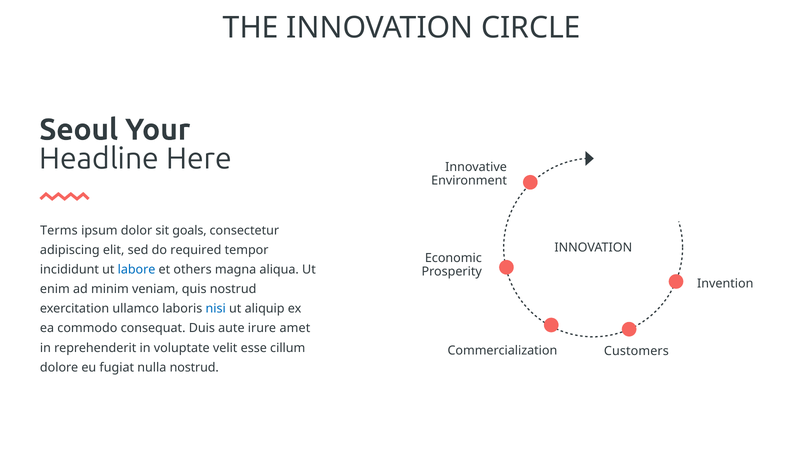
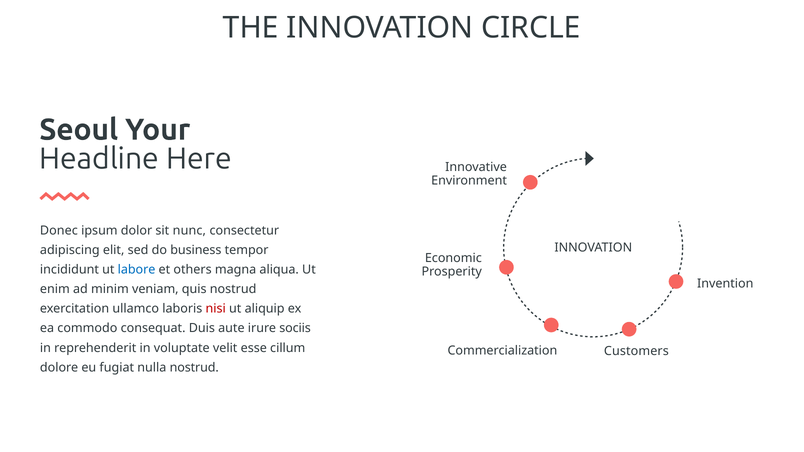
Terms: Terms -> Donec
goals: goals -> nunc
required: required -> business
nisi colour: blue -> red
amet: amet -> sociis
